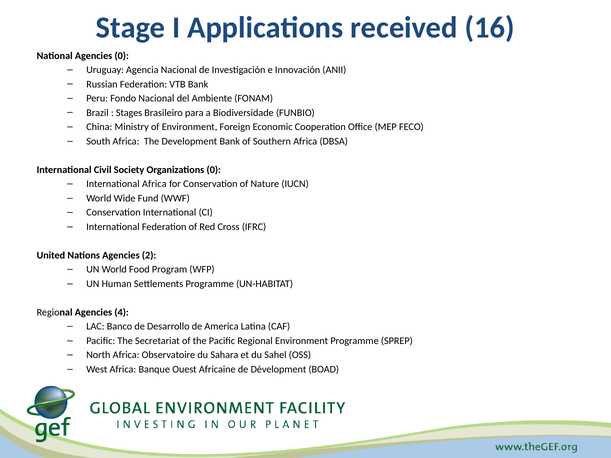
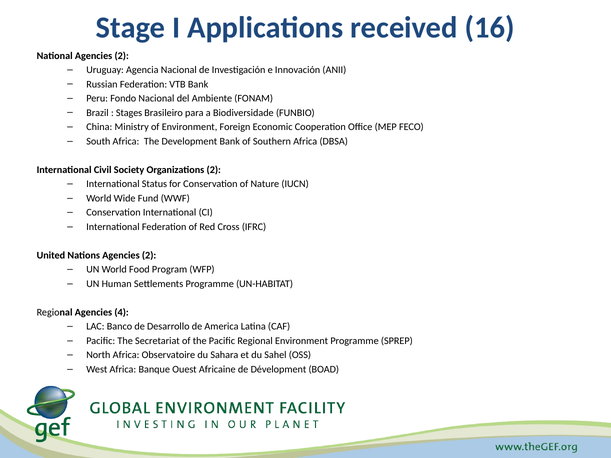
National Agencies 0: 0 -> 2
Organizations 0: 0 -> 2
International Africa: Africa -> Status
